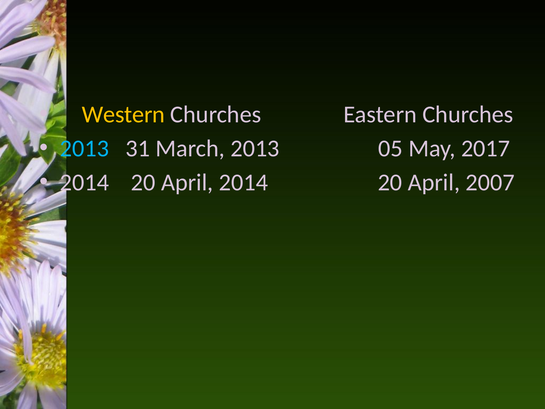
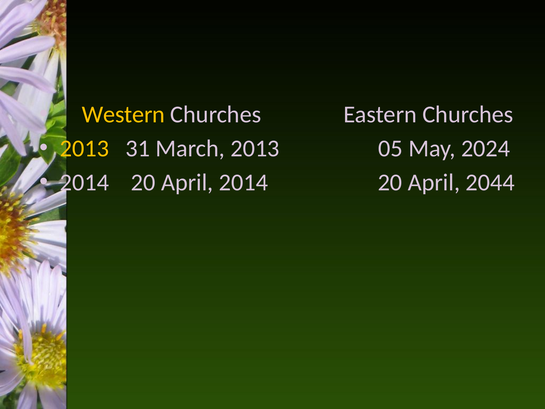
2013 at (84, 148) colour: light blue -> yellow
2017: 2017 -> 2024
2007: 2007 -> 2044
